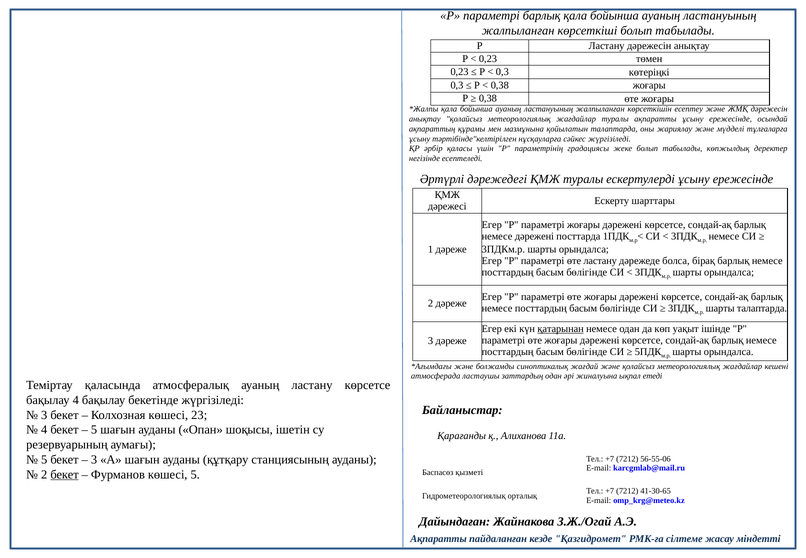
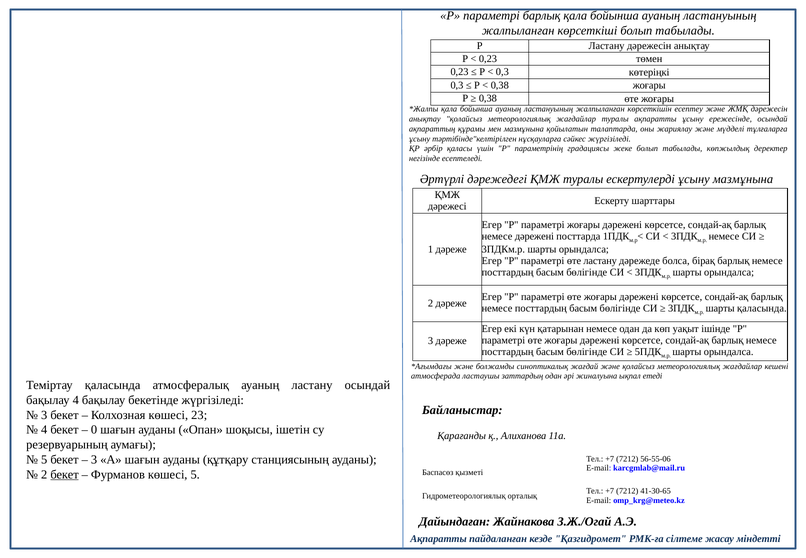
ескертулерді ұсыну ережесінде: ережесінде -> мазмұнына
шарты талаптарда: талаптарда -> қаласында
қатарынан underline: present -> none
ластану көрсетсе: көрсетсе -> осындай
5 at (94, 430): 5 -> 0
